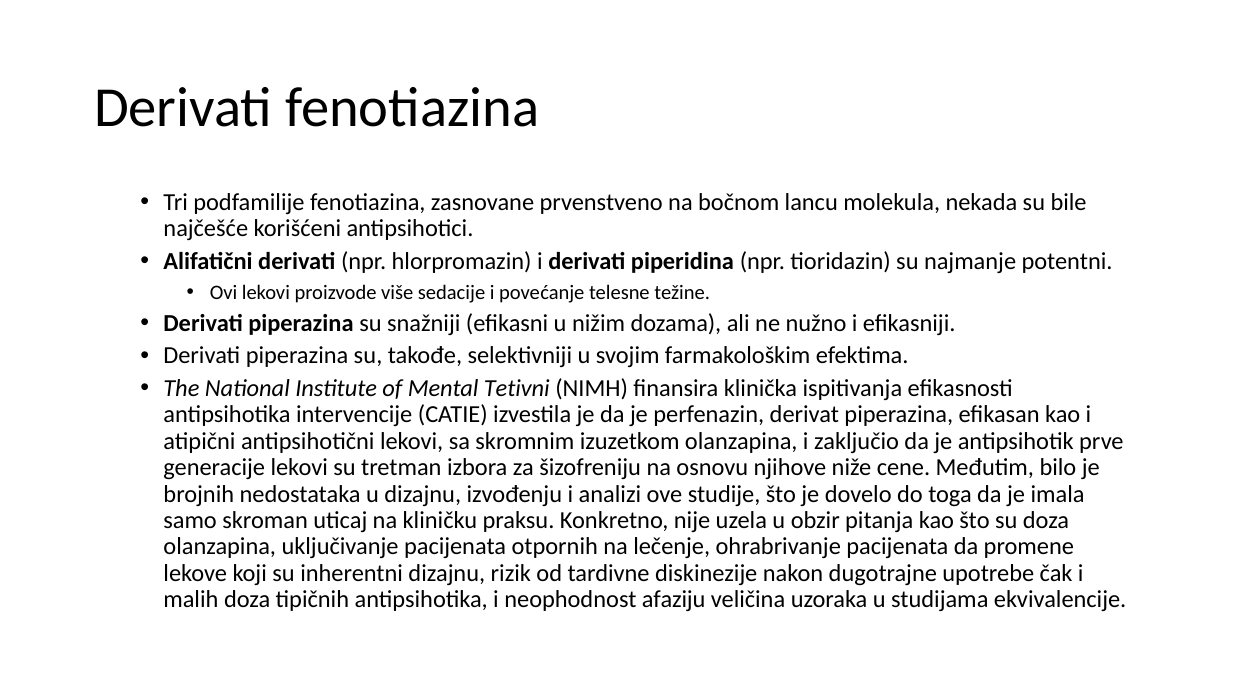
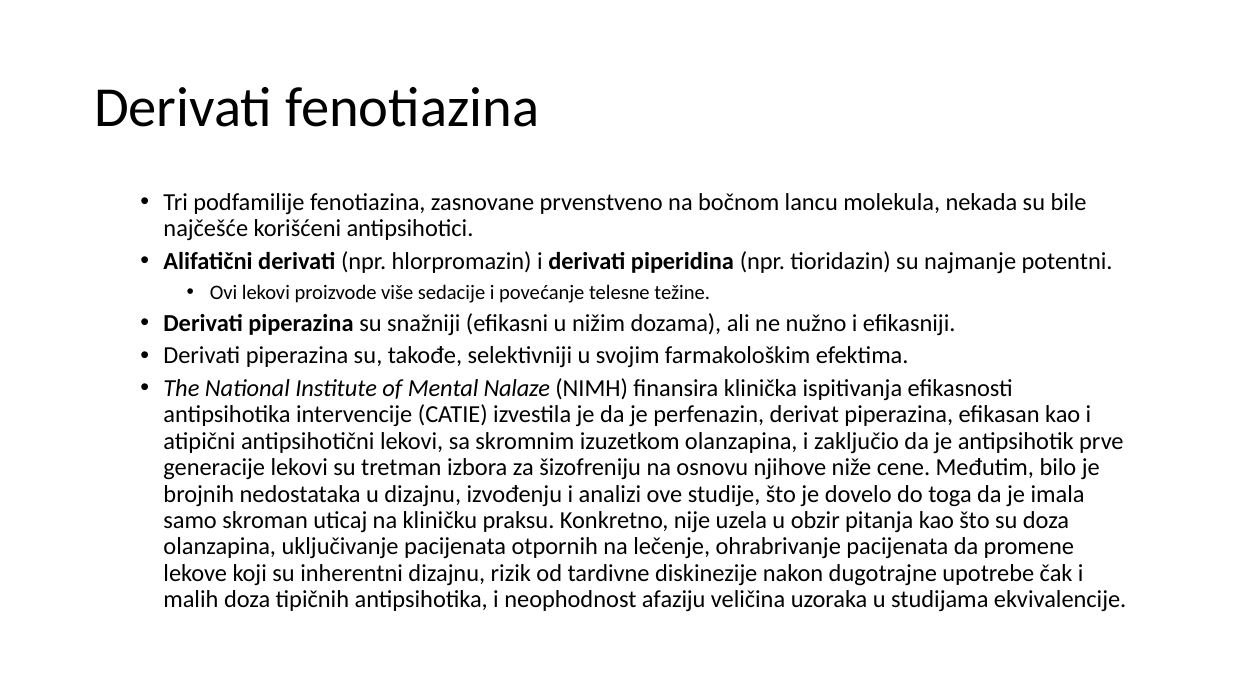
Tetivni: Tetivni -> Nalaze
